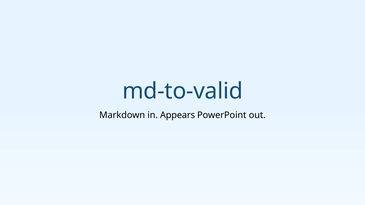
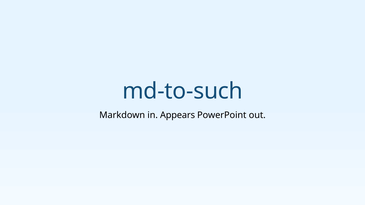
md-to-valid: md-to-valid -> md-to-such
